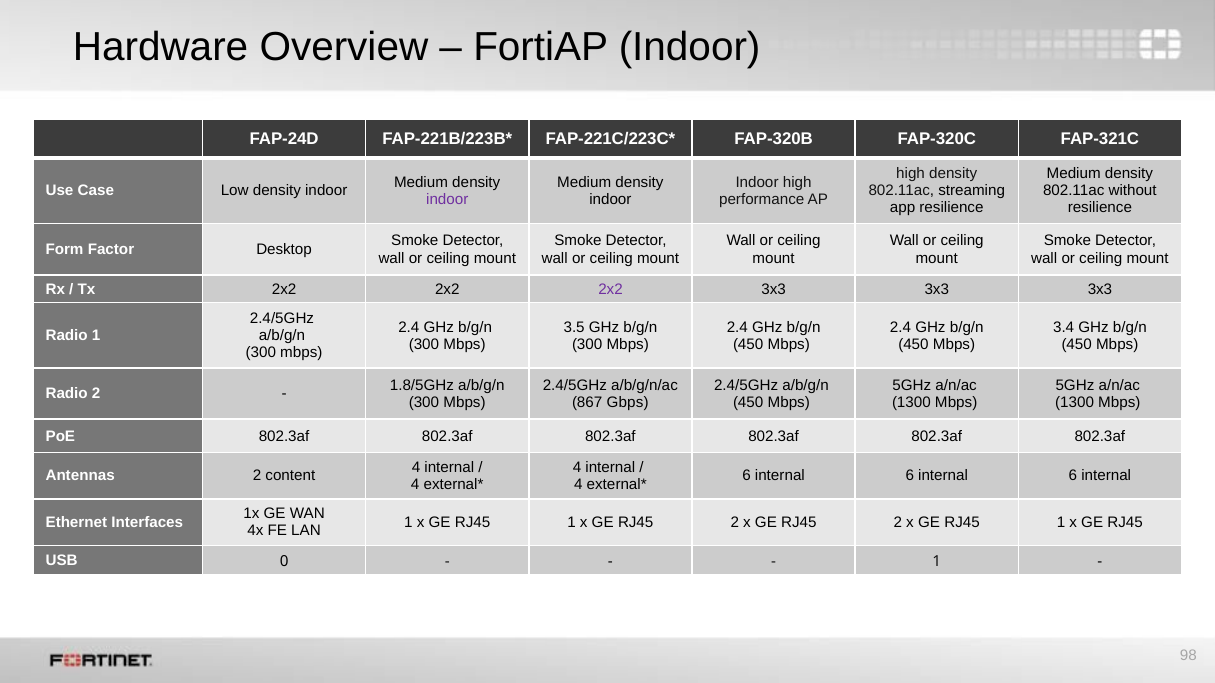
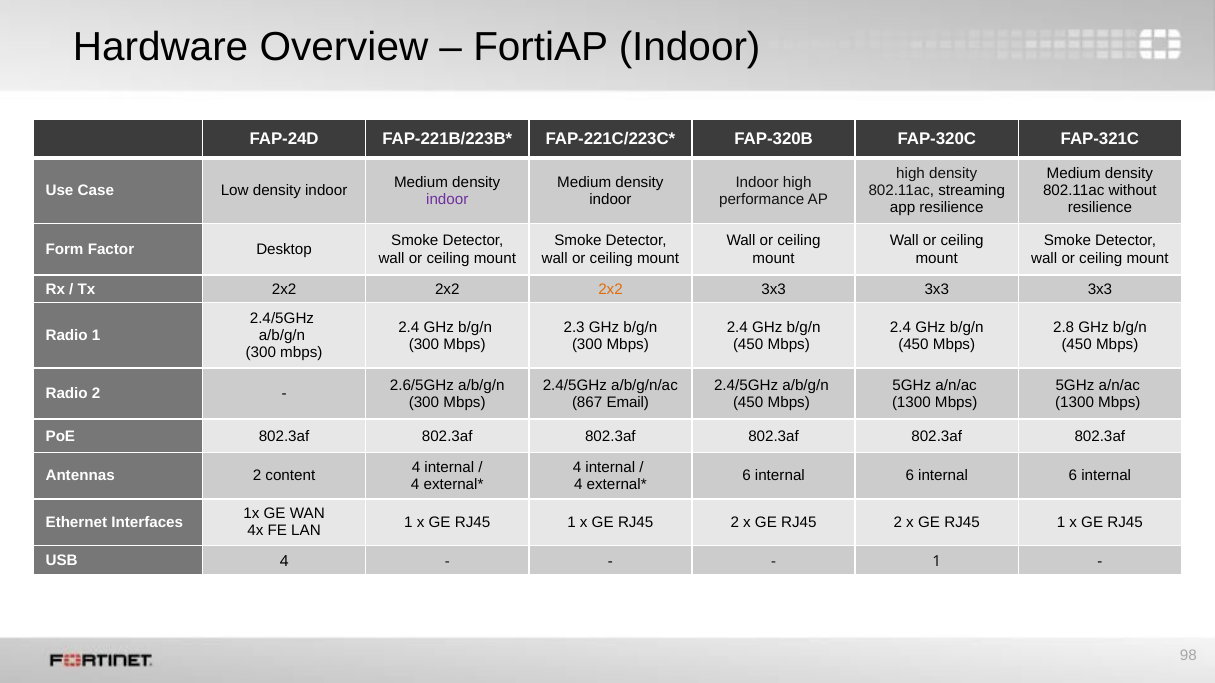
2x2 at (611, 289) colour: purple -> orange
3.5: 3.5 -> 2.3
3.4: 3.4 -> 2.8
1.8/5GHz: 1.8/5GHz -> 2.6/5GHz
Gbps: Gbps -> Email
USB 0: 0 -> 4
